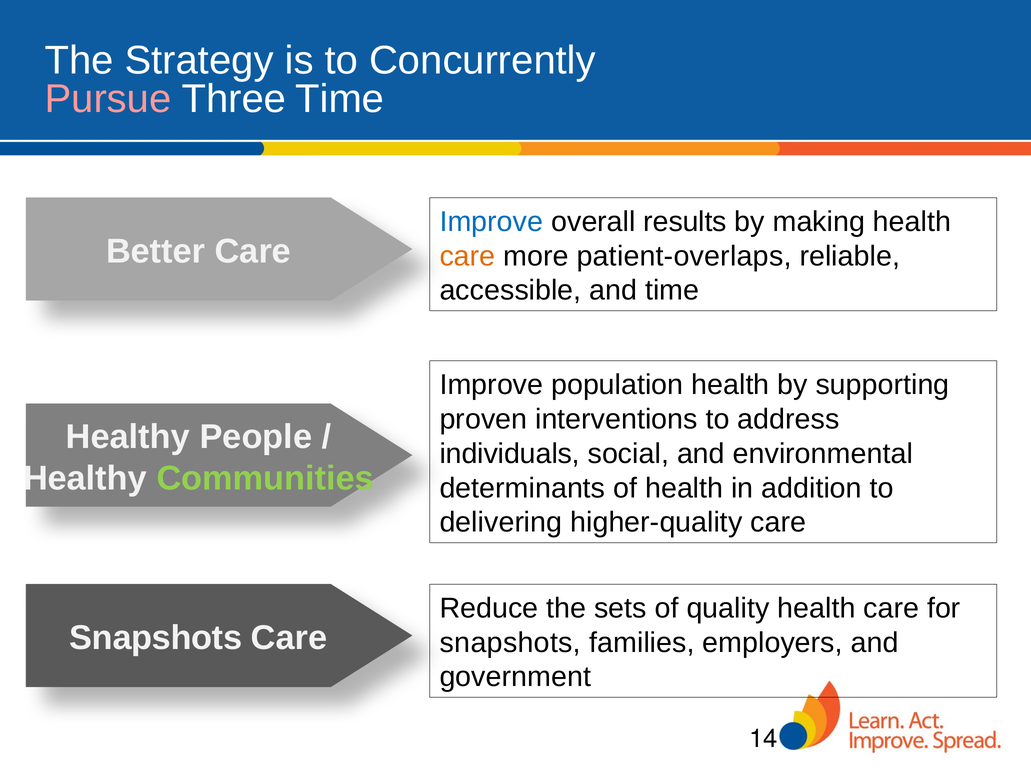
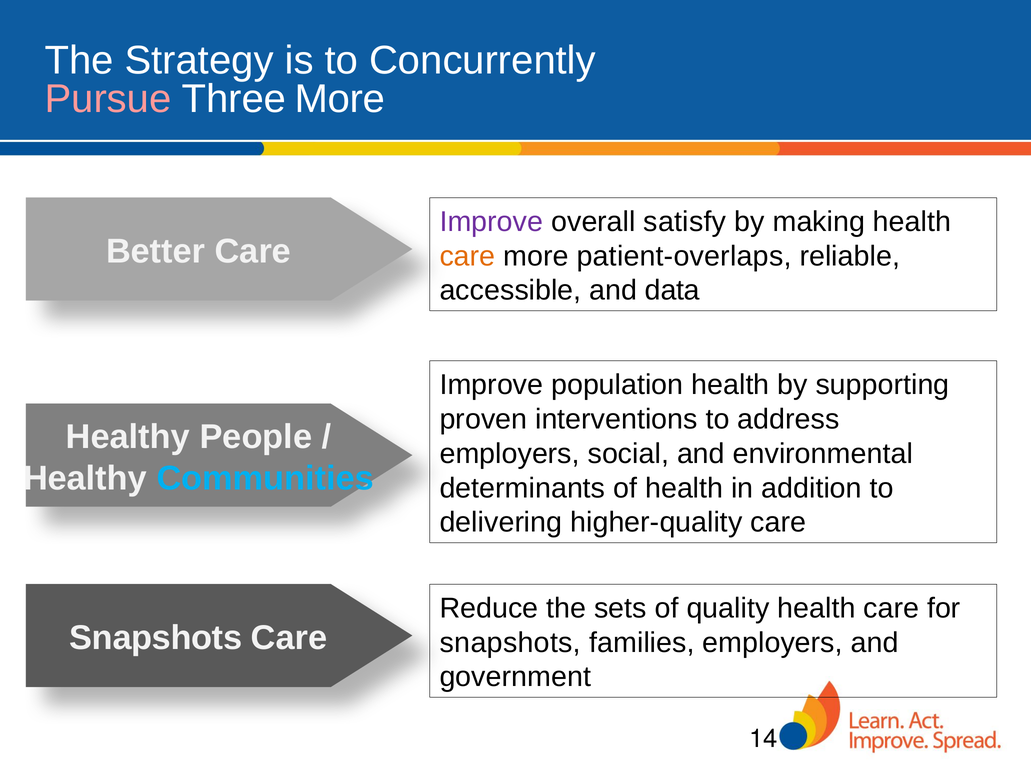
Three Time: Time -> More
Improve at (491, 222) colour: blue -> purple
results: results -> satisfy
and time: time -> data
individuals at (510, 454): individuals -> employers
Communities colour: light green -> light blue
